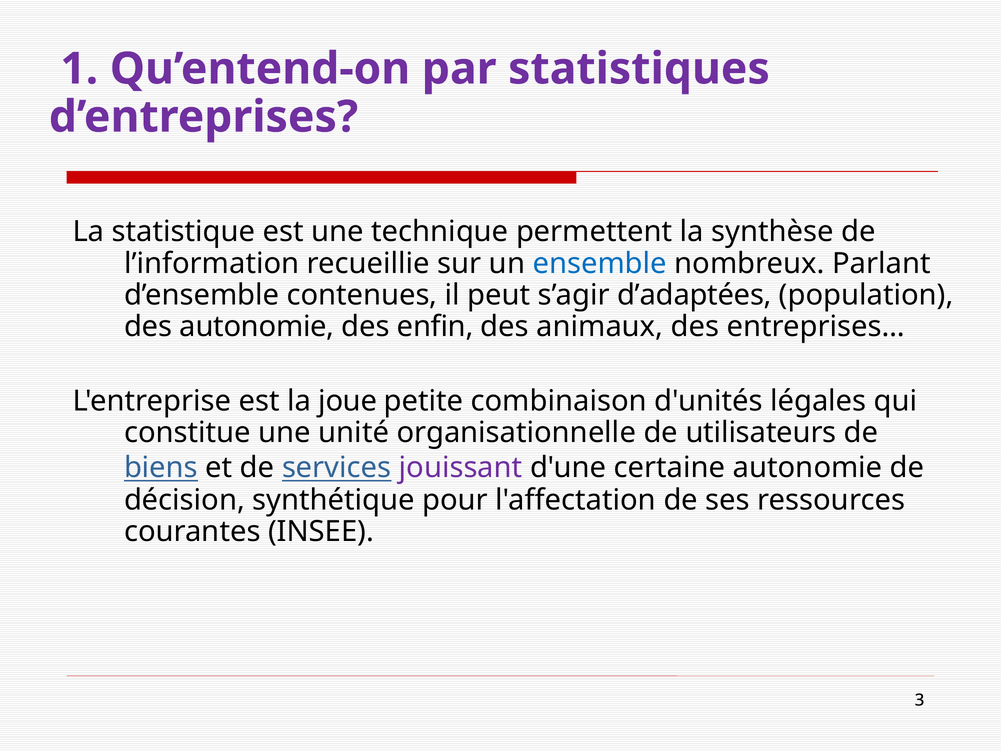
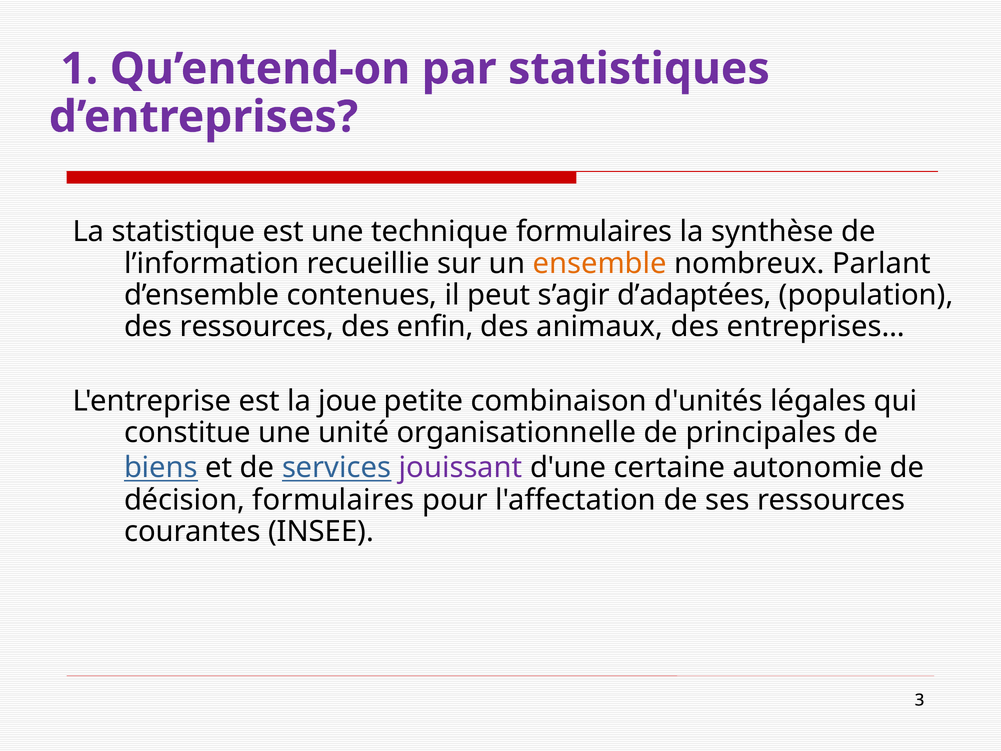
technique permettent: permettent -> formulaires
ensemble colour: blue -> orange
des autonomie: autonomie -> ressources
utilisateurs: utilisateurs -> principales
décision synthétique: synthétique -> formulaires
